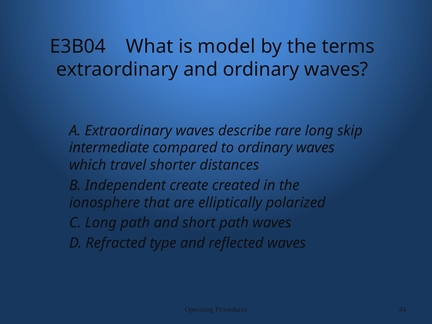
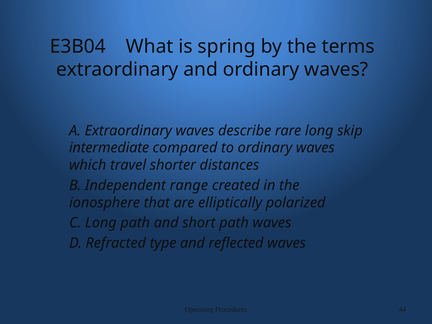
model: model -> spring
create: create -> range
